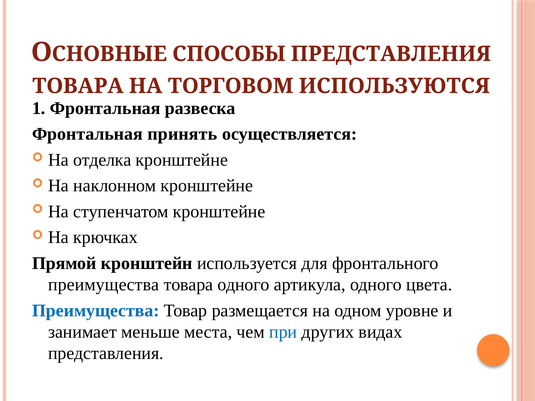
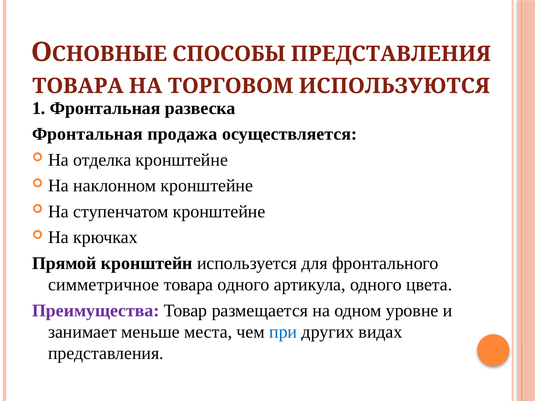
принять: принять -> продажа
преимущества at (104, 285): преимущества -> симметричное
Преимущества at (96, 311) colour: blue -> purple
